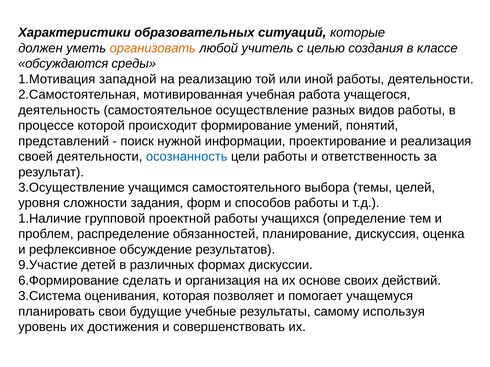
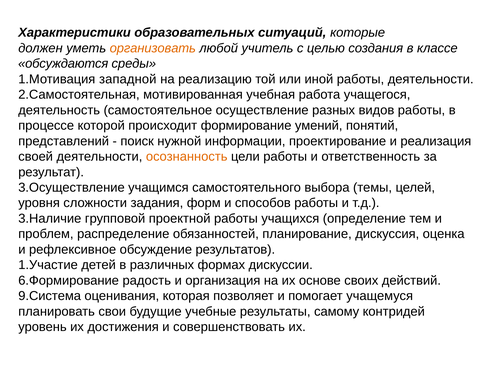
осознанность colour: blue -> orange
1.Наличие: 1.Наличие -> 3.Наличие
9.Участие: 9.Участие -> 1.Участие
сделать: сделать -> радость
3.Система: 3.Система -> 9.Система
используя: используя -> контридей
